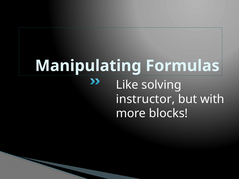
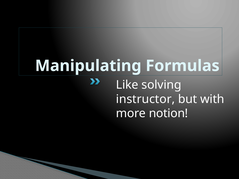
blocks: blocks -> notion
